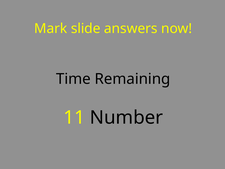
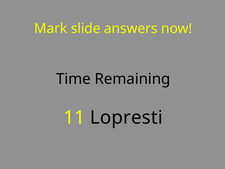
Number: Number -> Lopresti
